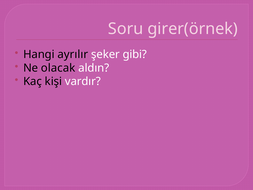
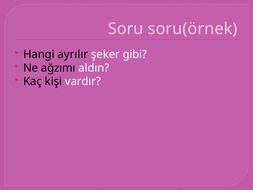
girer(örnek: girer(örnek -> soru(örnek
olacak: olacak -> ağzımı
